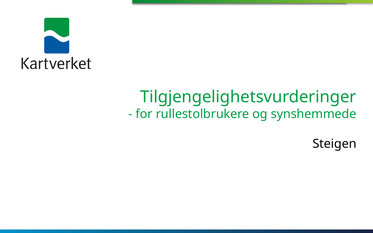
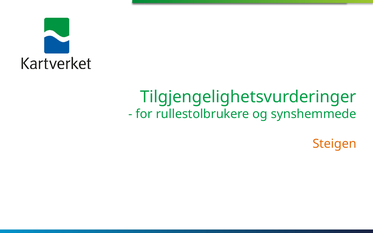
Steigen colour: black -> orange
